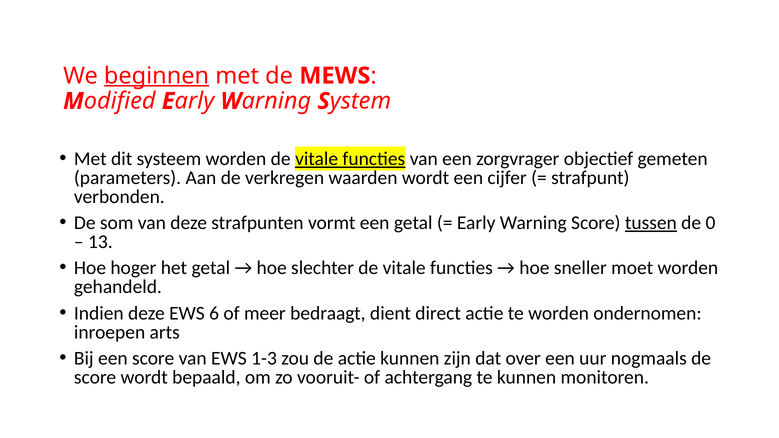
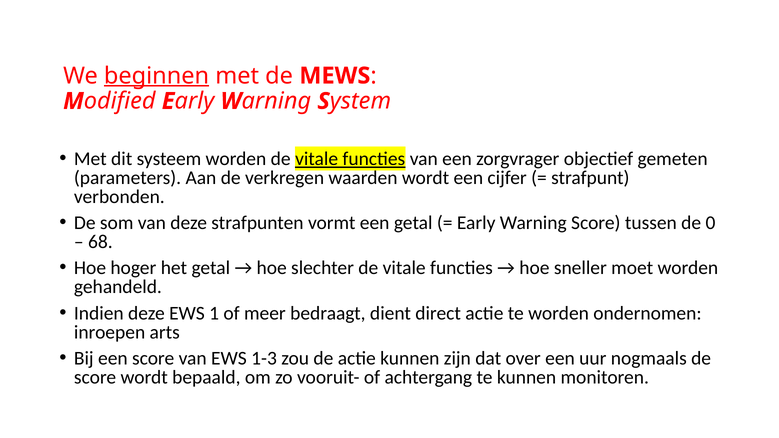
tussen underline: present -> none
13: 13 -> 68
6: 6 -> 1
